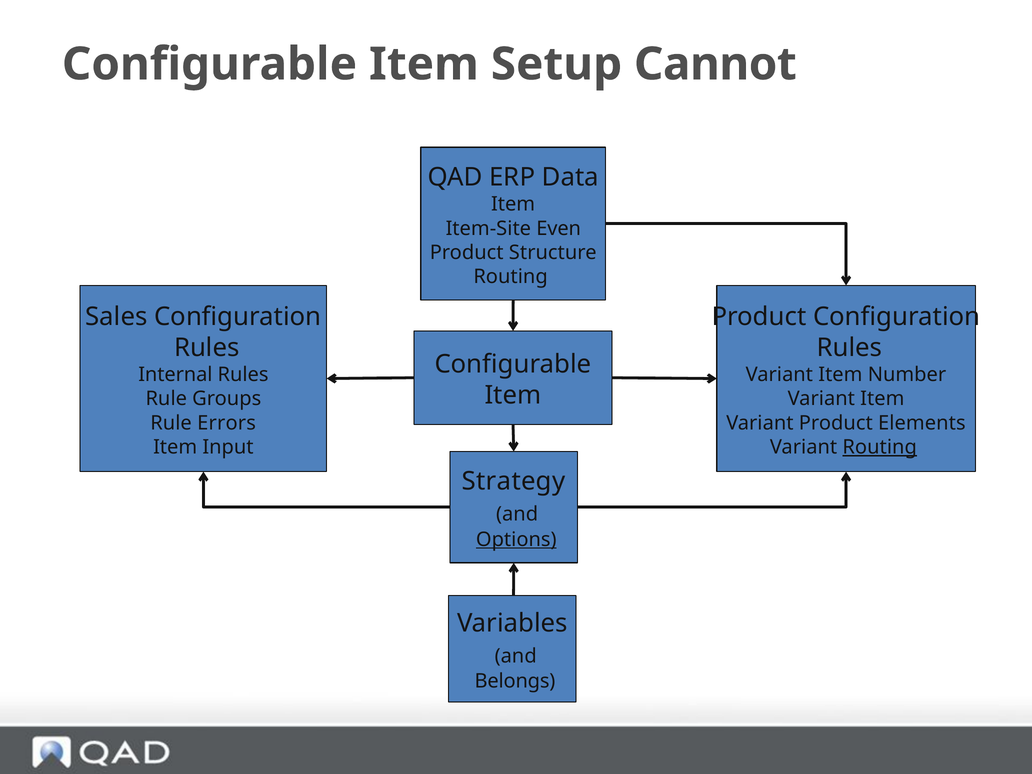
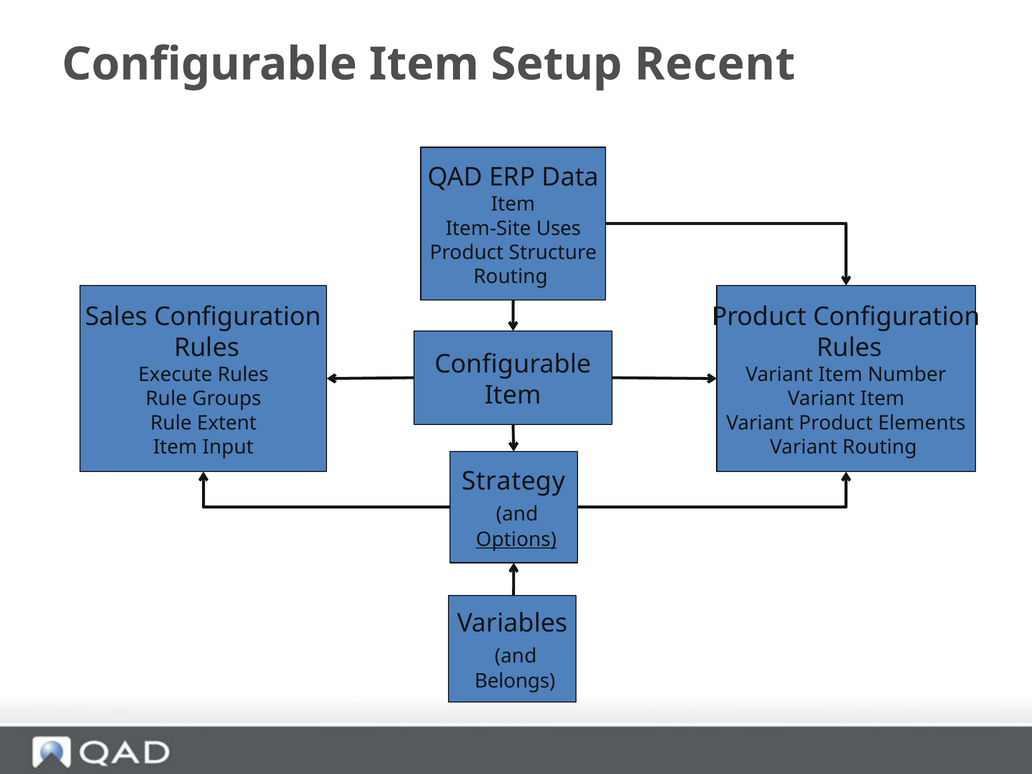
Cannot: Cannot -> Recent
Even: Even -> Uses
Internal: Internal -> Execute
Errors: Errors -> Extent
Routing at (880, 447) underline: present -> none
